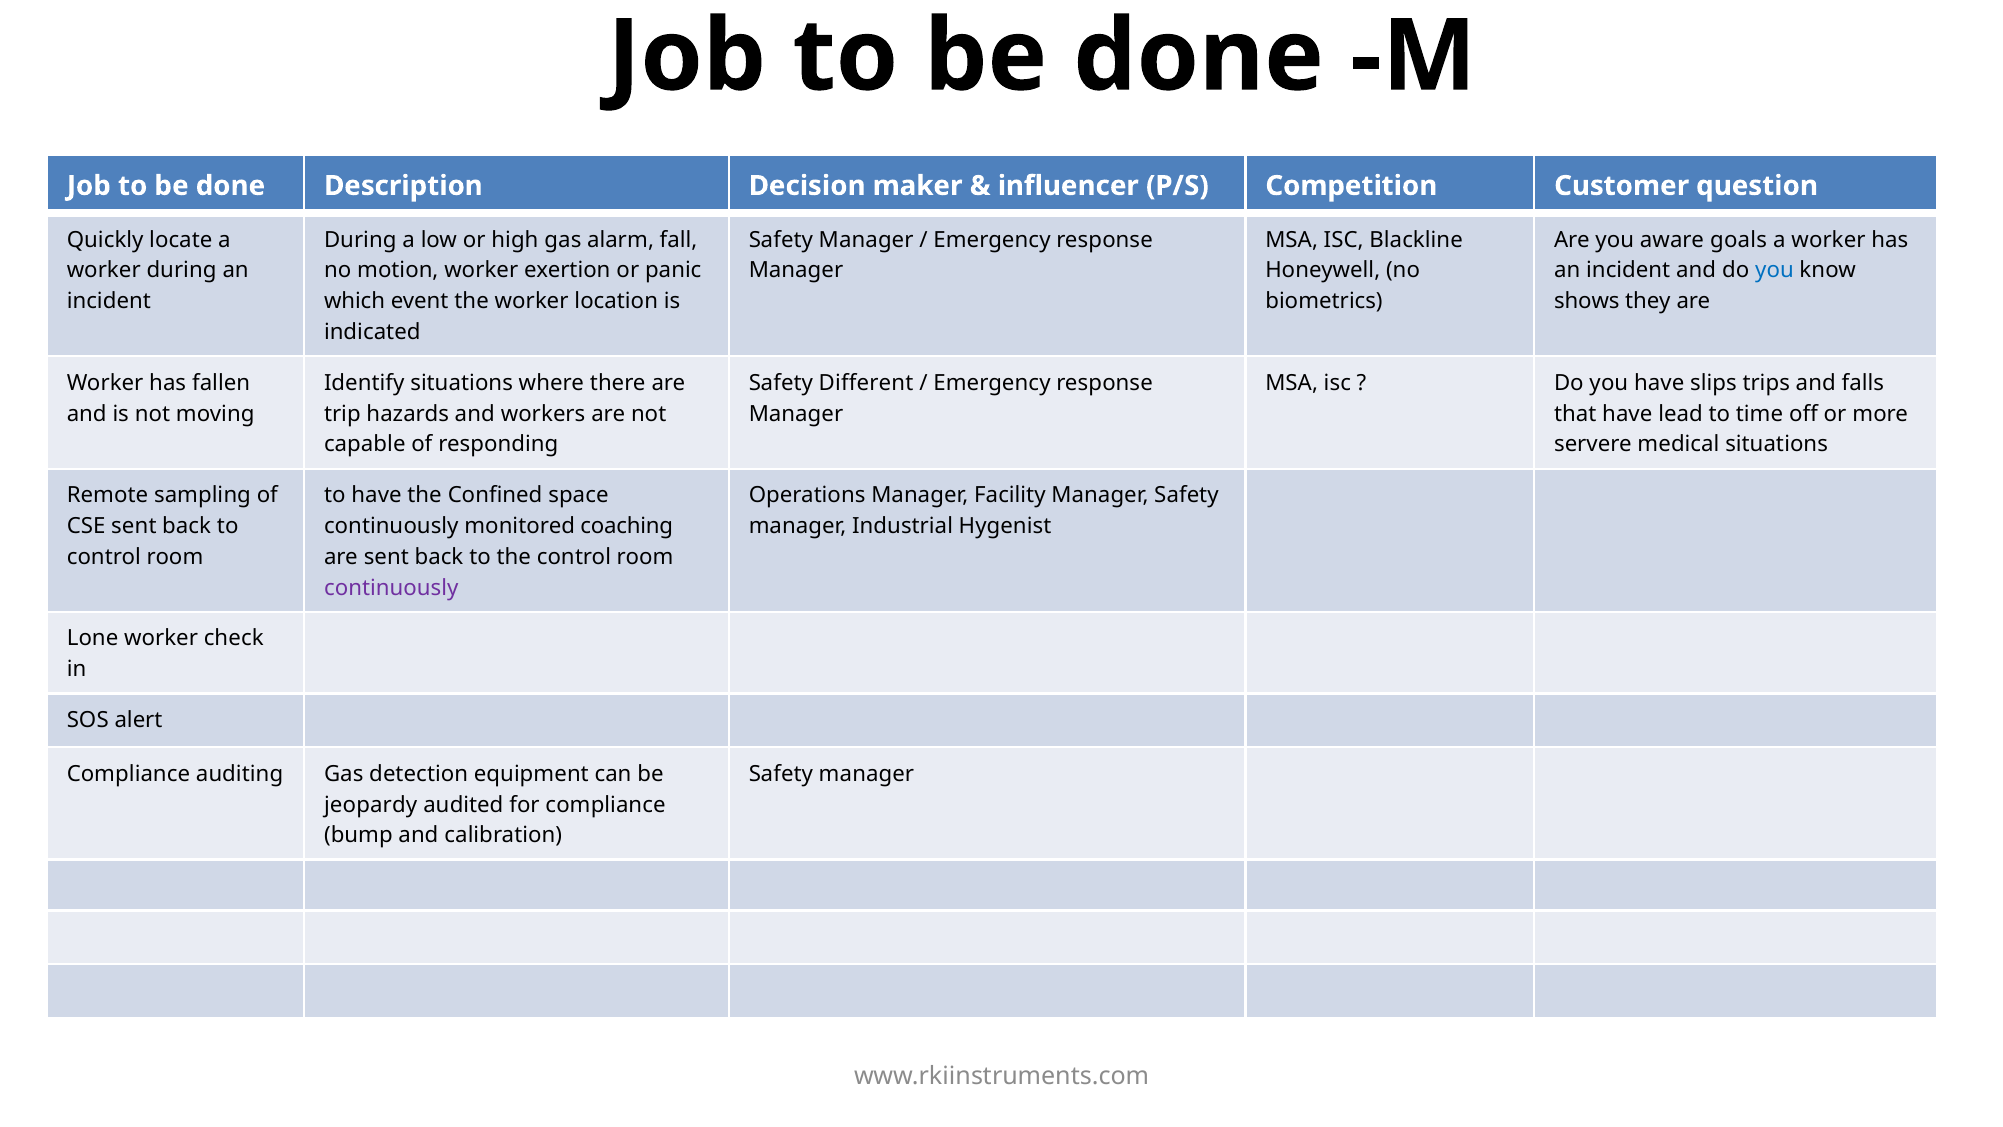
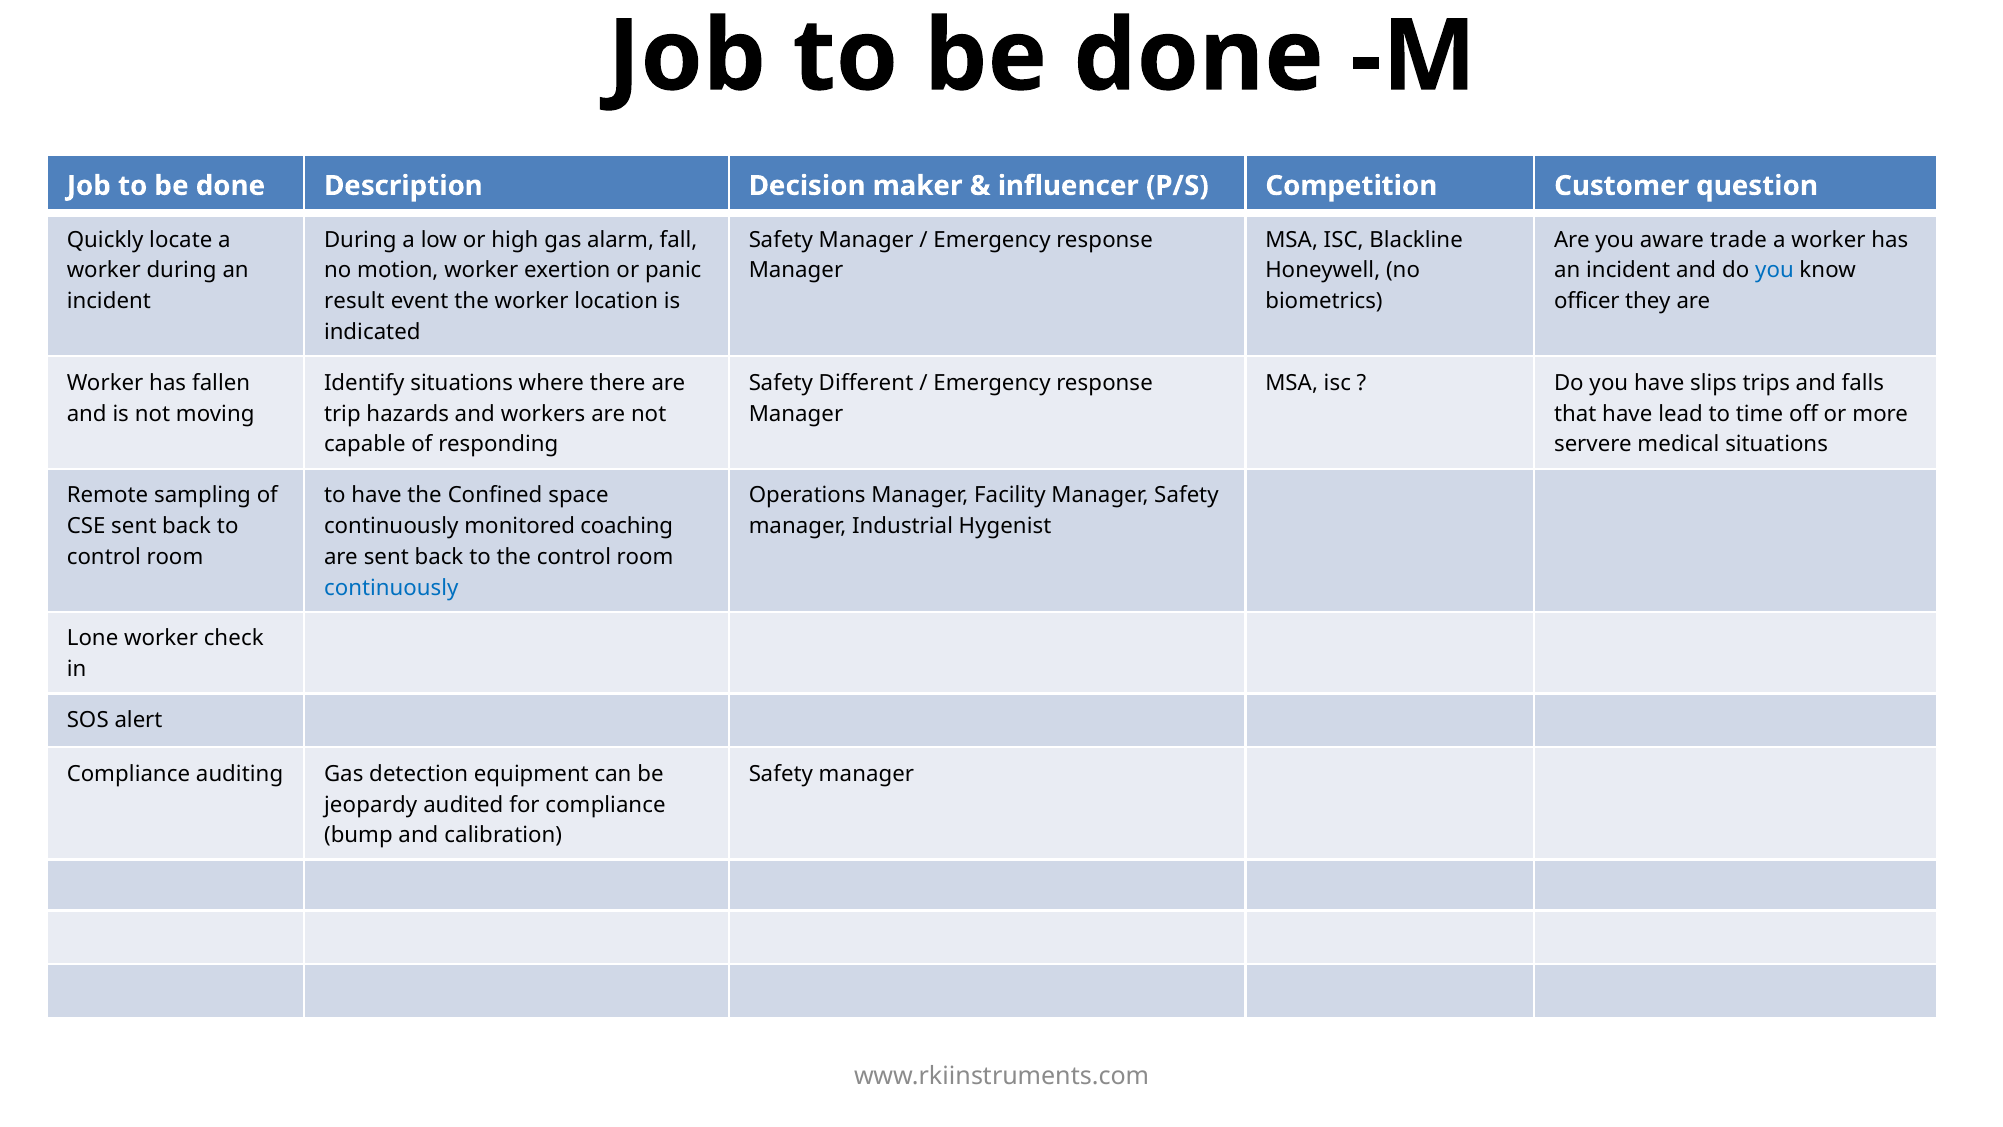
goals: goals -> trade
which: which -> result
shows: shows -> officer
continuously at (391, 588) colour: purple -> blue
